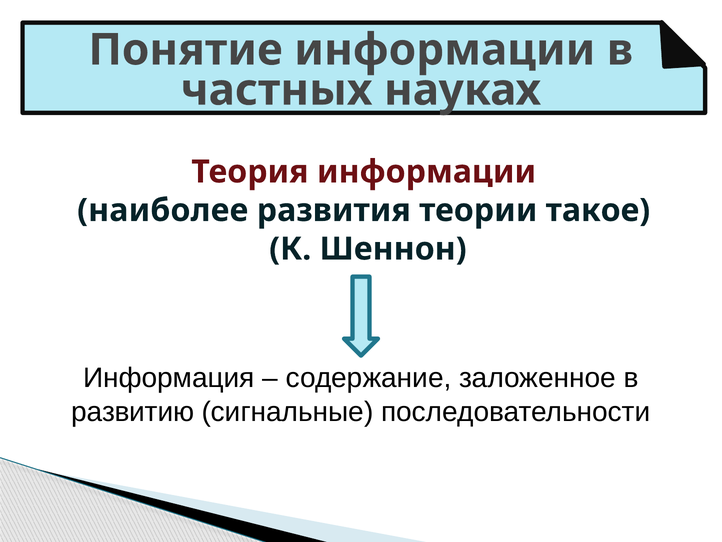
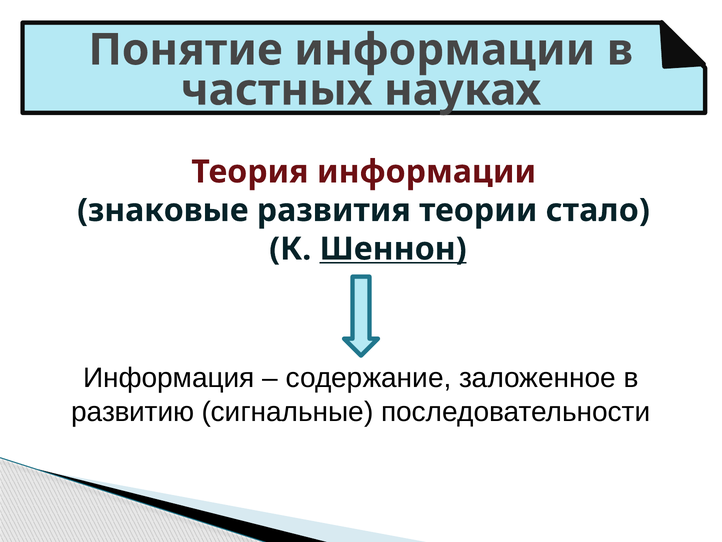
наиболее: наиболее -> знаковые
такое: такое -> стало
Шеннон underline: none -> present
